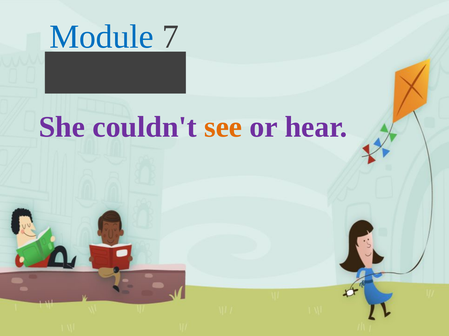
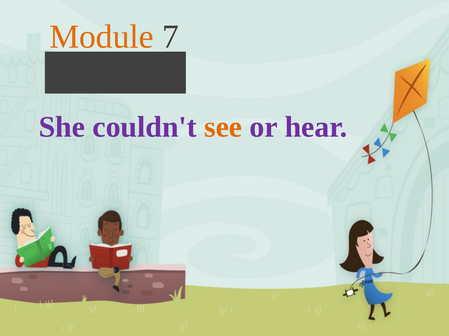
Module colour: blue -> orange
